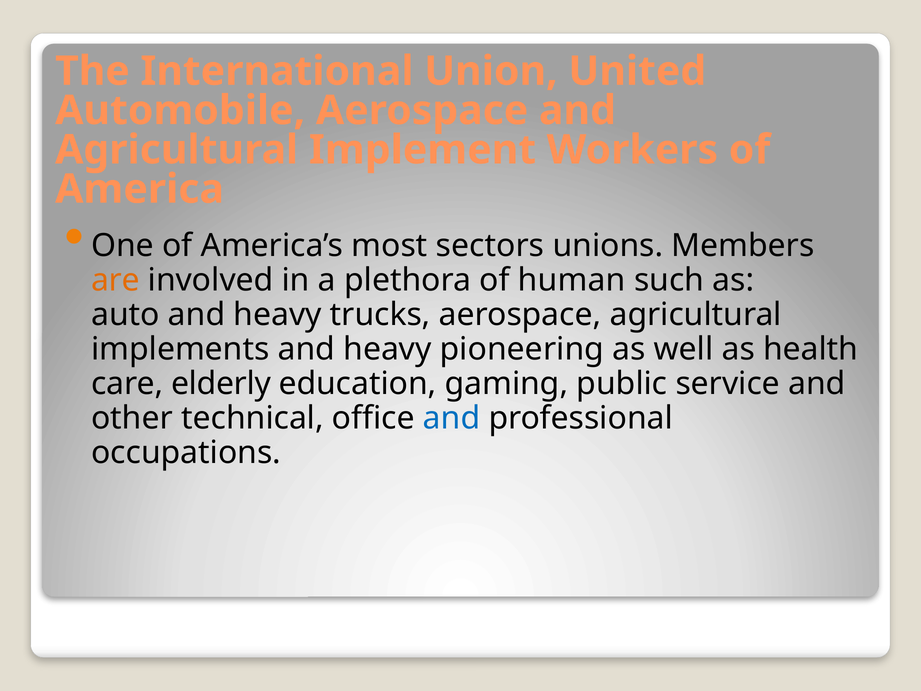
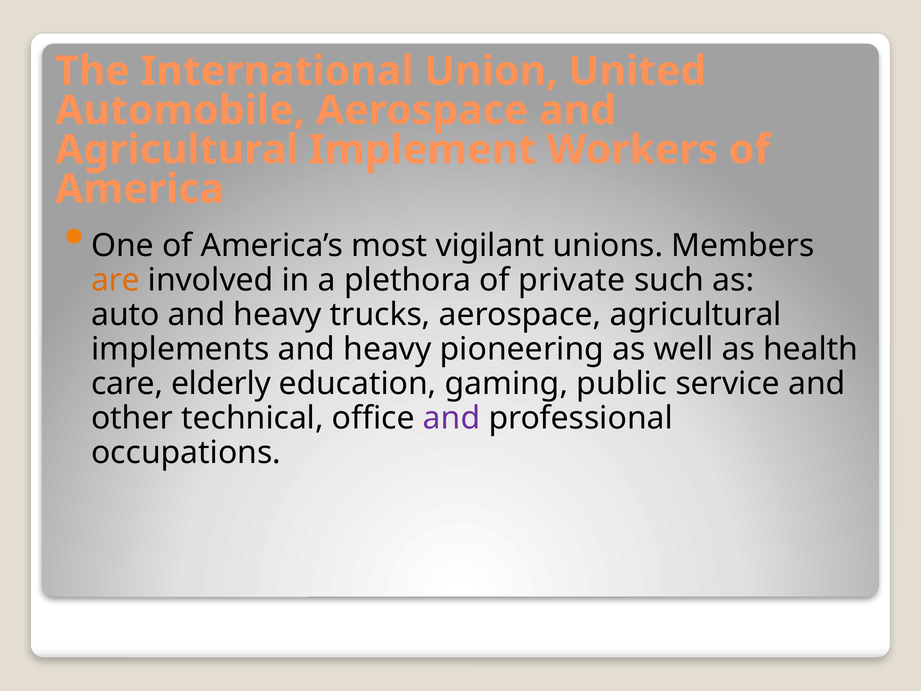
sectors: sectors -> vigilant
human: human -> private
and at (452, 418) colour: blue -> purple
